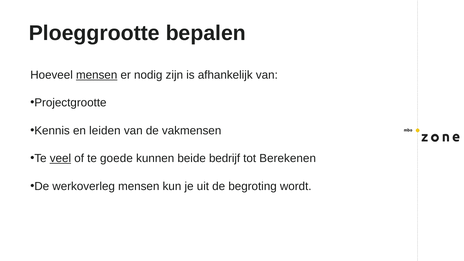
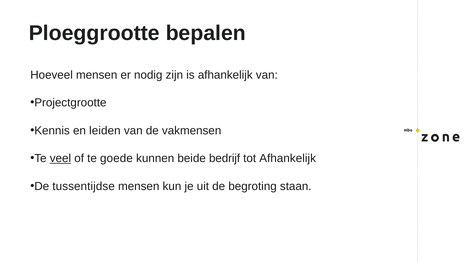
mensen at (97, 75) underline: present -> none
tot Berekenen: Berekenen -> Afhankelijk
werkoverleg: werkoverleg -> tussentijdse
wordt: wordt -> staan
